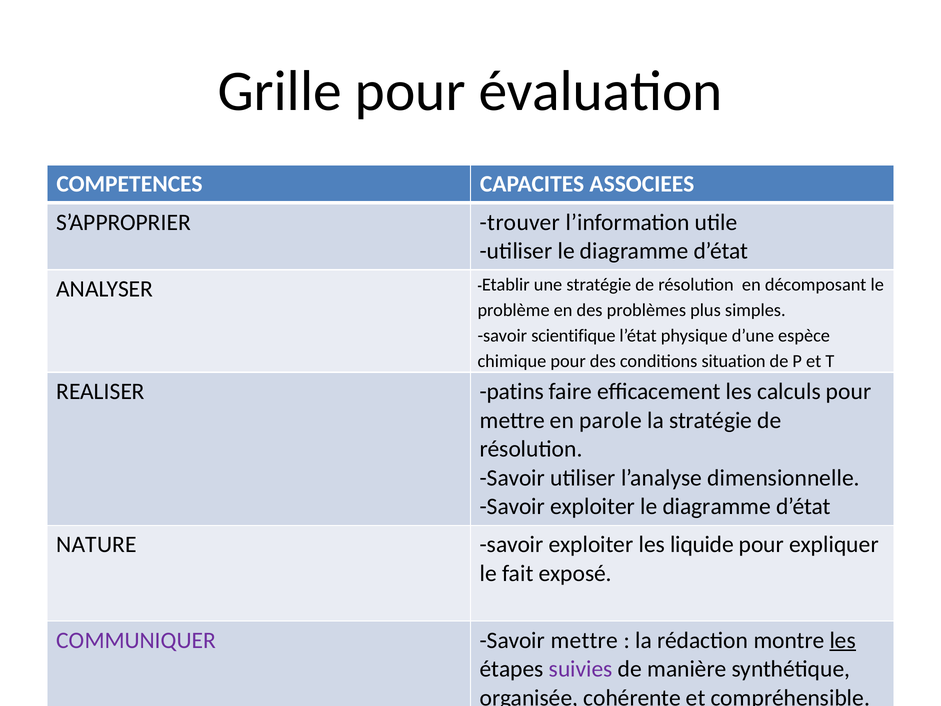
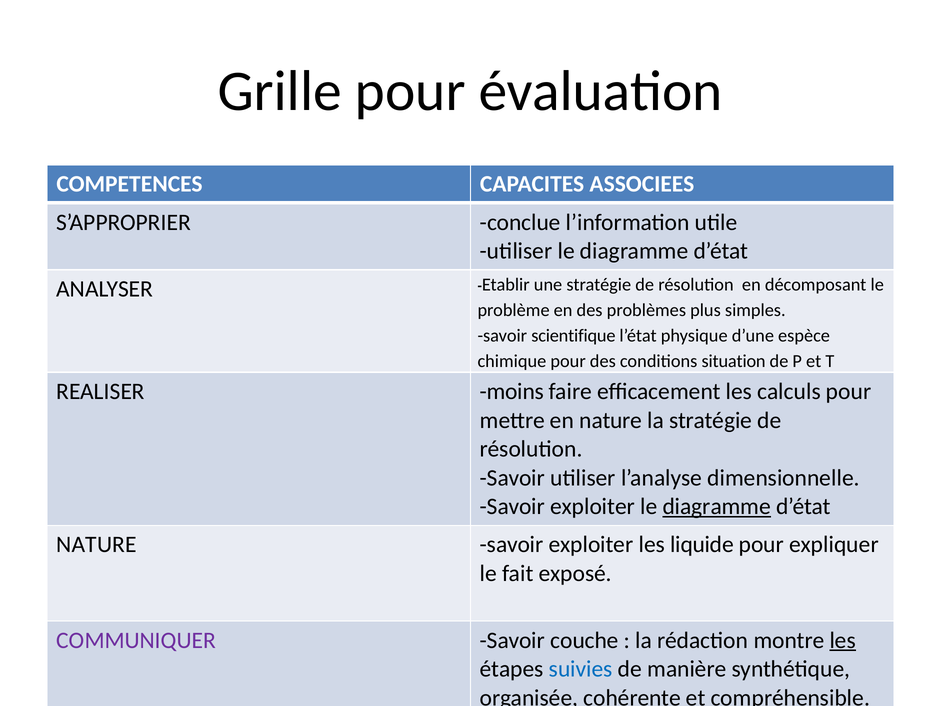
S’APPROPRIER trouver: trouver -> conclue
patins: patins -> moins
en parole: parole -> nature
diagramme at (717, 506) underline: none -> present
Savoir mettre: mettre -> couche
suivies colour: purple -> blue
